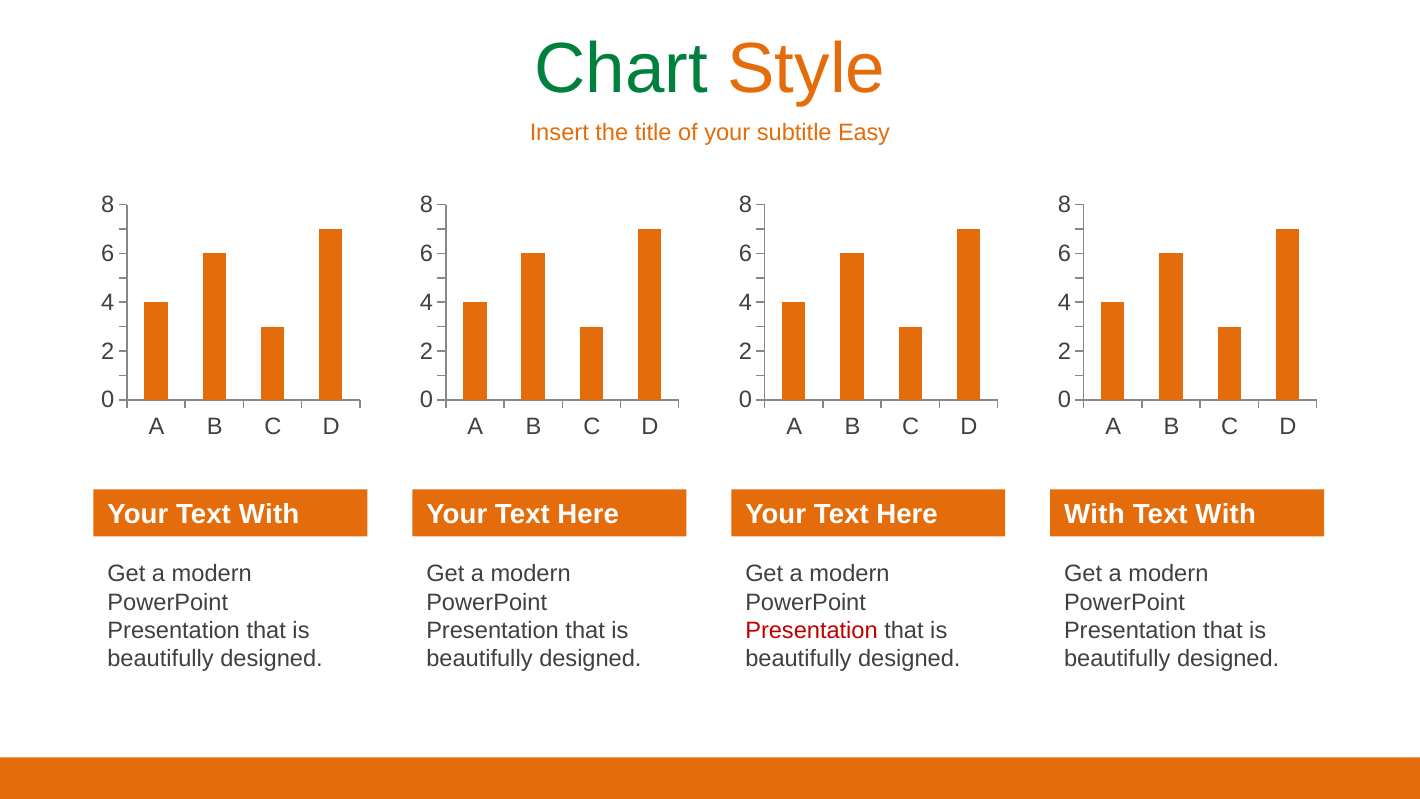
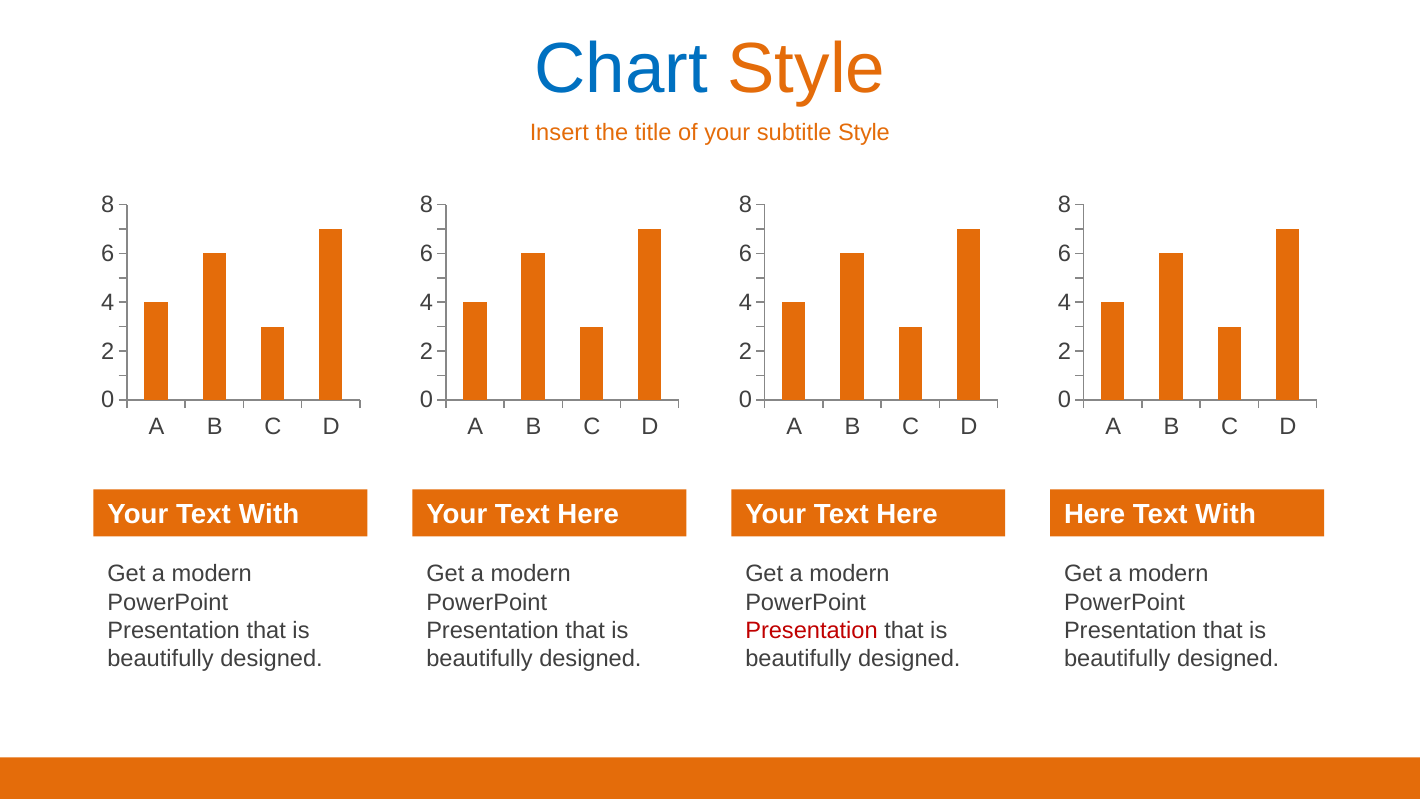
Chart colour: green -> blue
subtitle Easy: Easy -> Style
With at (1094, 515): With -> Here
